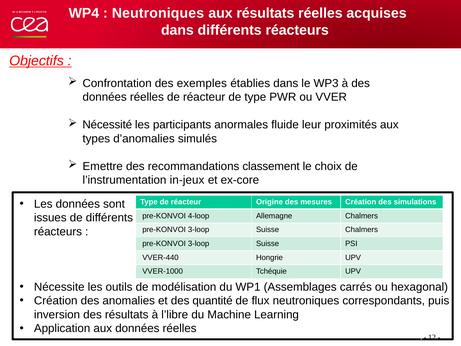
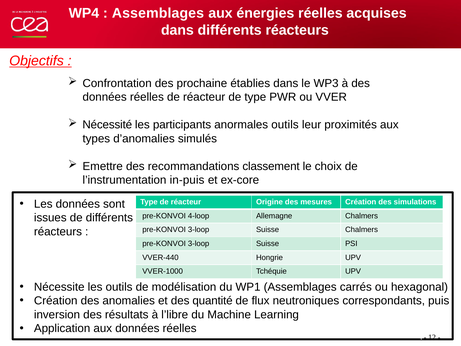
Neutroniques at (158, 13): Neutroniques -> Assemblages
aux résultats: résultats -> énergies
exemples: exemples -> prochaine
anormales fluide: fluide -> outils
in-jeux: in-jeux -> in-puis
